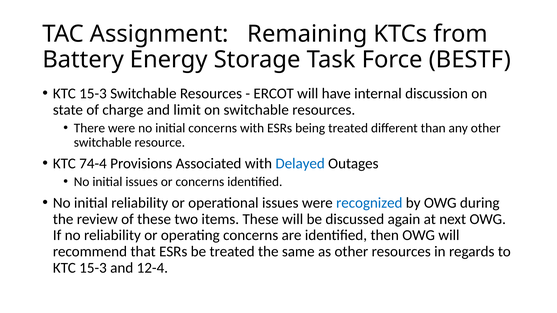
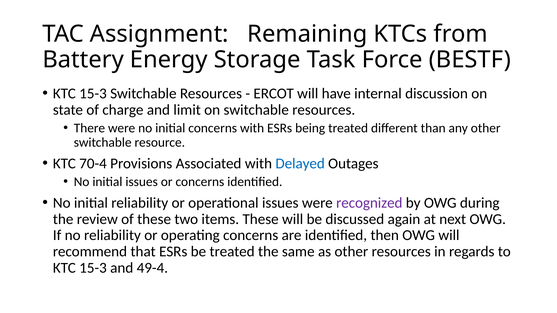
74-4: 74-4 -> 70-4
recognized colour: blue -> purple
12-4: 12-4 -> 49-4
